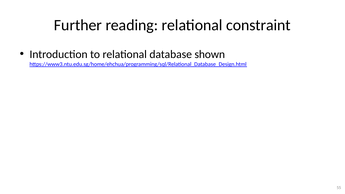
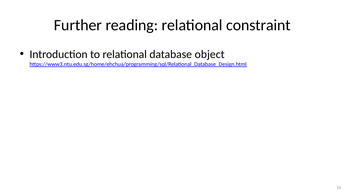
shown: shown -> object
